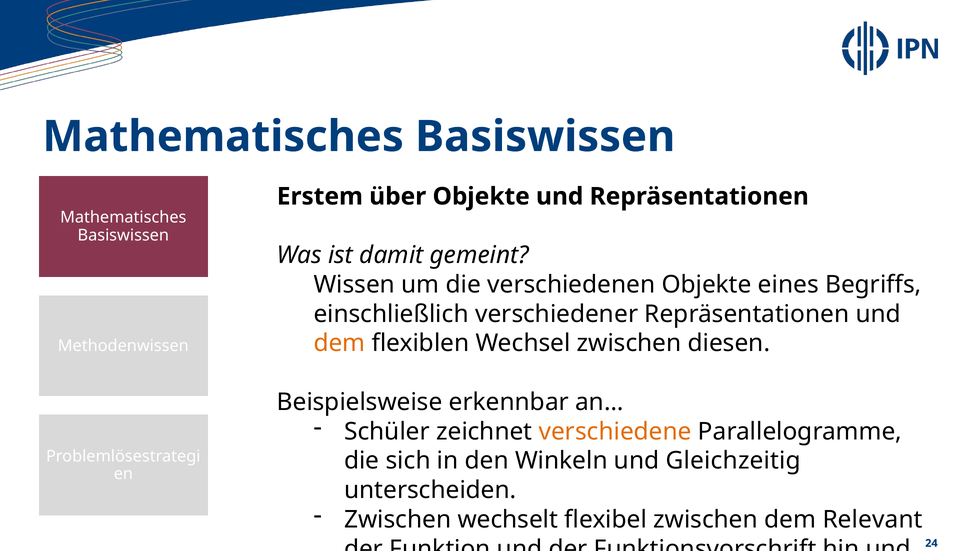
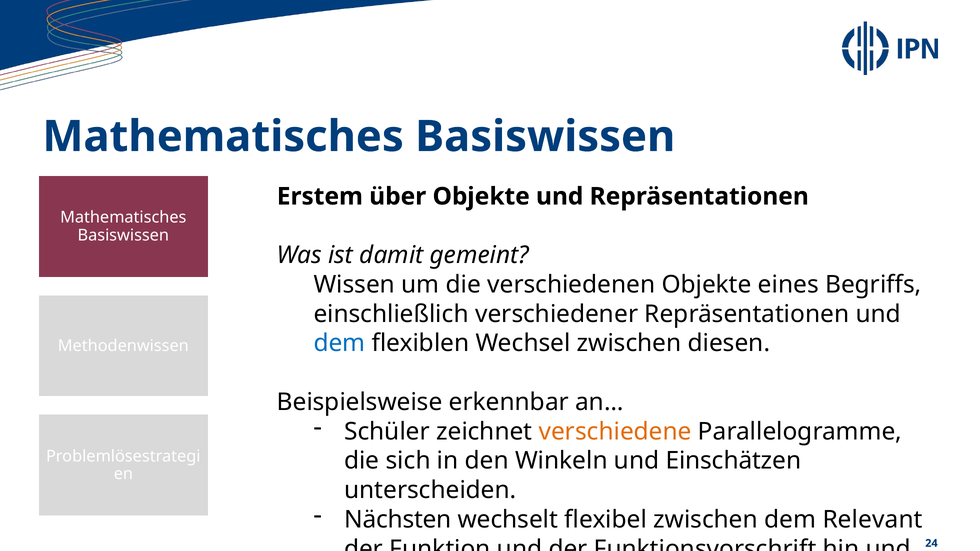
dem at (339, 344) colour: orange -> blue
Gleichzeitig: Gleichzeitig -> Einschätzen
Zwischen at (398, 520): Zwischen -> Nächsten
